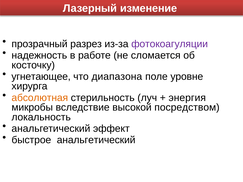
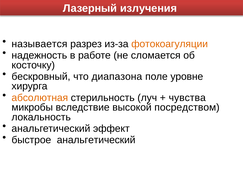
изменение: изменение -> излучения
прозрачный: прозрачный -> называется
фотокоагуляции colour: purple -> orange
угнетающее: угнетающее -> бескровный
энергия: энергия -> чувства
